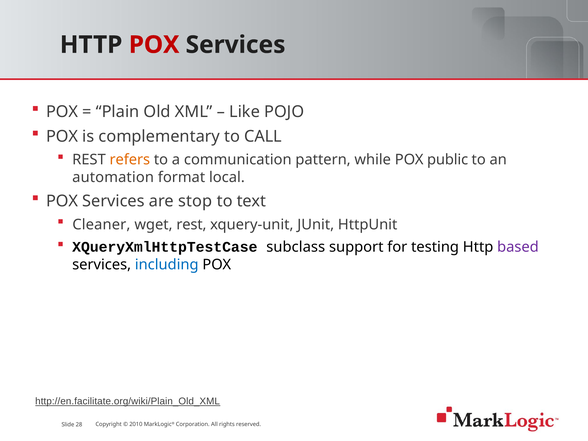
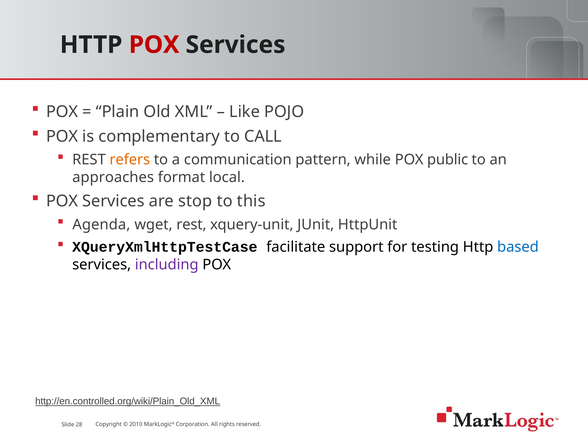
automation: automation -> approaches
text: text -> this
Cleaner: Cleaner -> Agenda
subclass: subclass -> facilitate
based colour: purple -> blue
including colour: blue -> purple
http://en.facilitate.org/wiki/Plain_Old_XML: http://en.facilitate.org/wiki/Plain_Old_XML -> http://en.controlled.org/wiki/Plain_Old_XML
